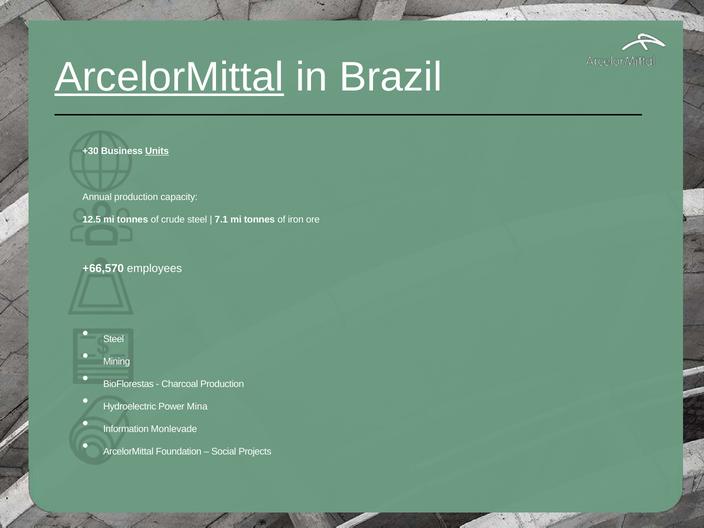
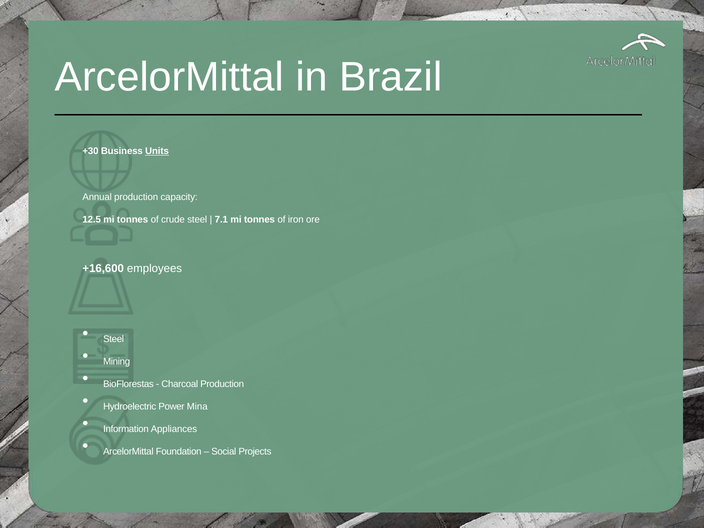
ArcelorMittal at (169, 77) underline: present -> none
+66,570: +66,570 -> +16,600
Monlevade: Monlevade -> Appliances
